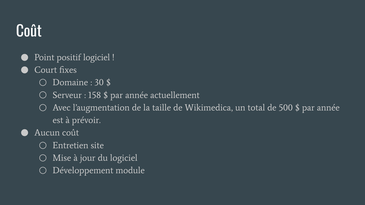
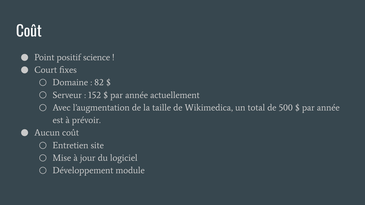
positif logiciel: logiciel -> science
30: 30 -> 82
158: 158 -> 152
